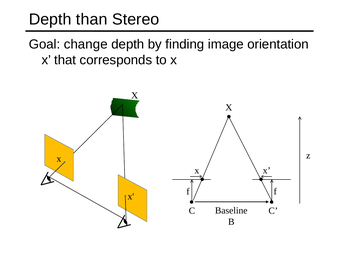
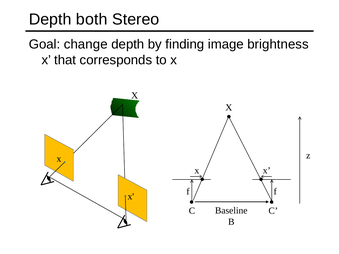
than: than -> both
orientation: orientation -> brightness
